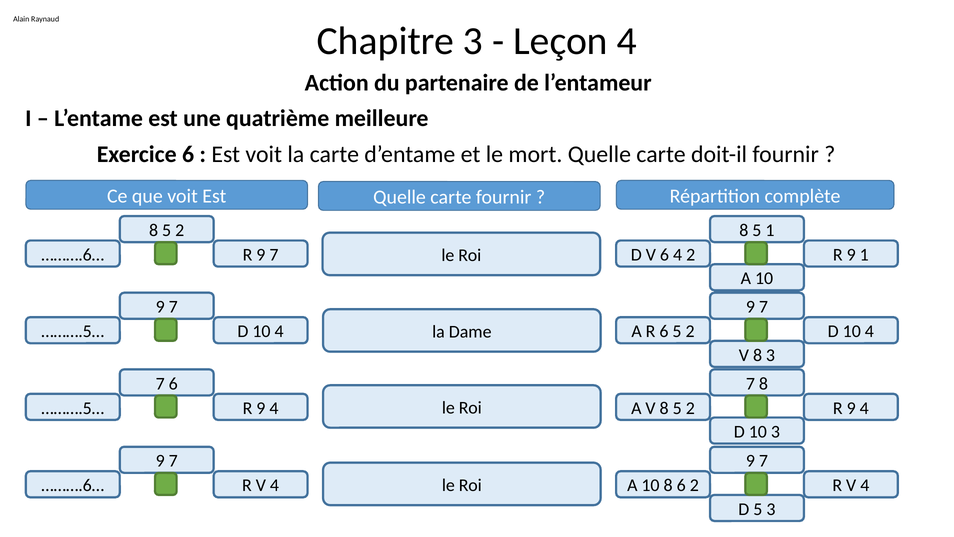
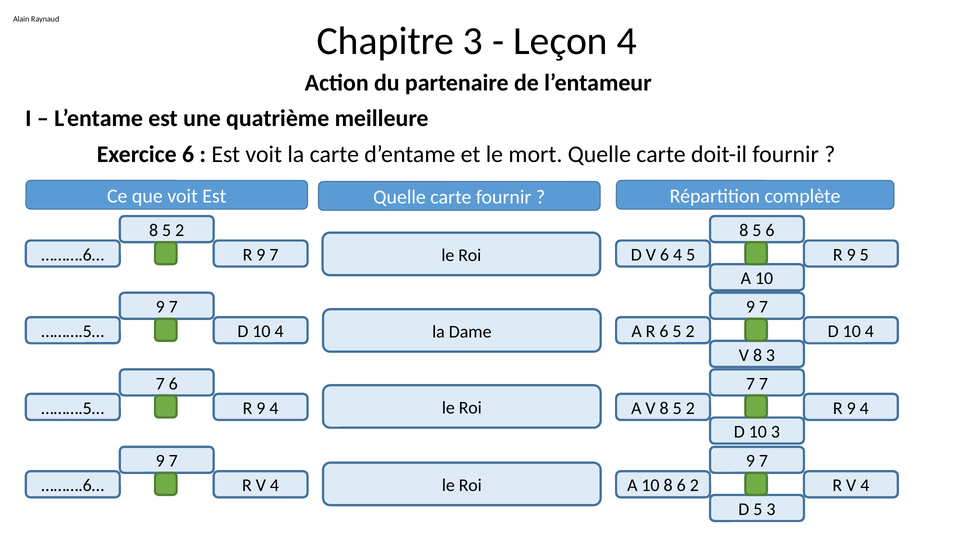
5 1: 1 -> 6
4 2: 2 -> 5
9 1: 1 -> 5
7 8: 8 -> 7
